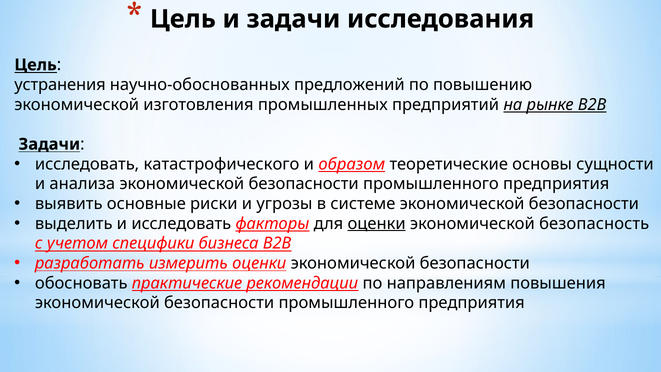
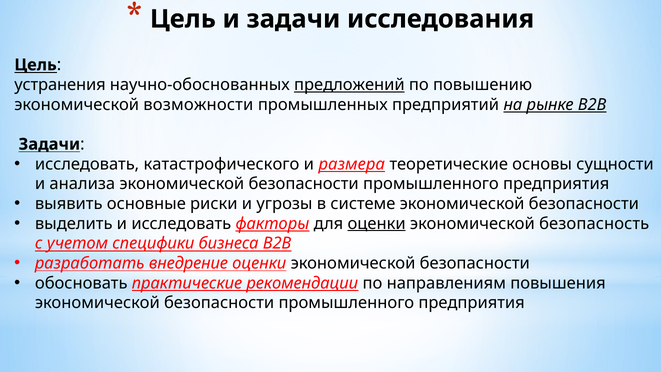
предложений underline: none -> present
изготовления: изготовления -> возможности
образом: образом -> размера
измерить: измерить -> внедрение
